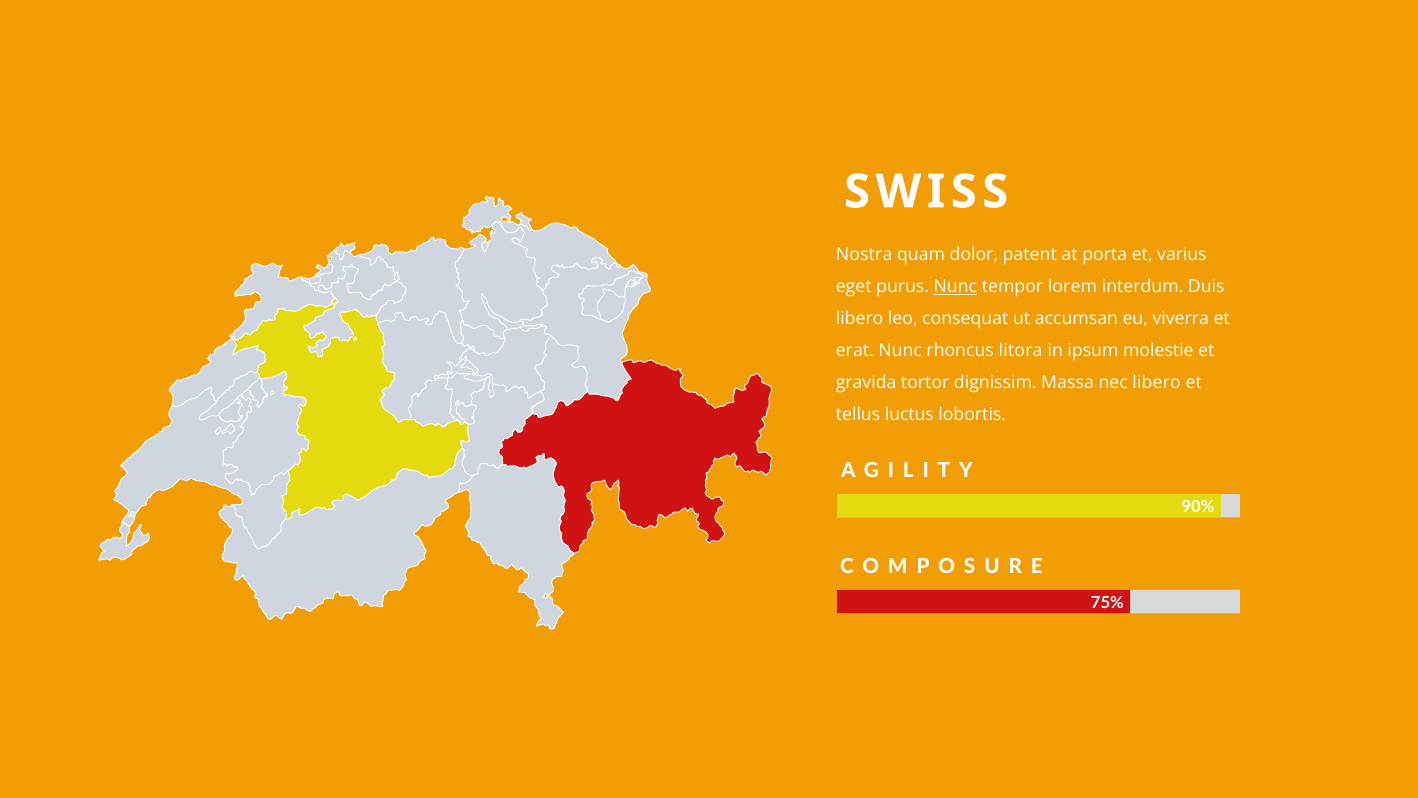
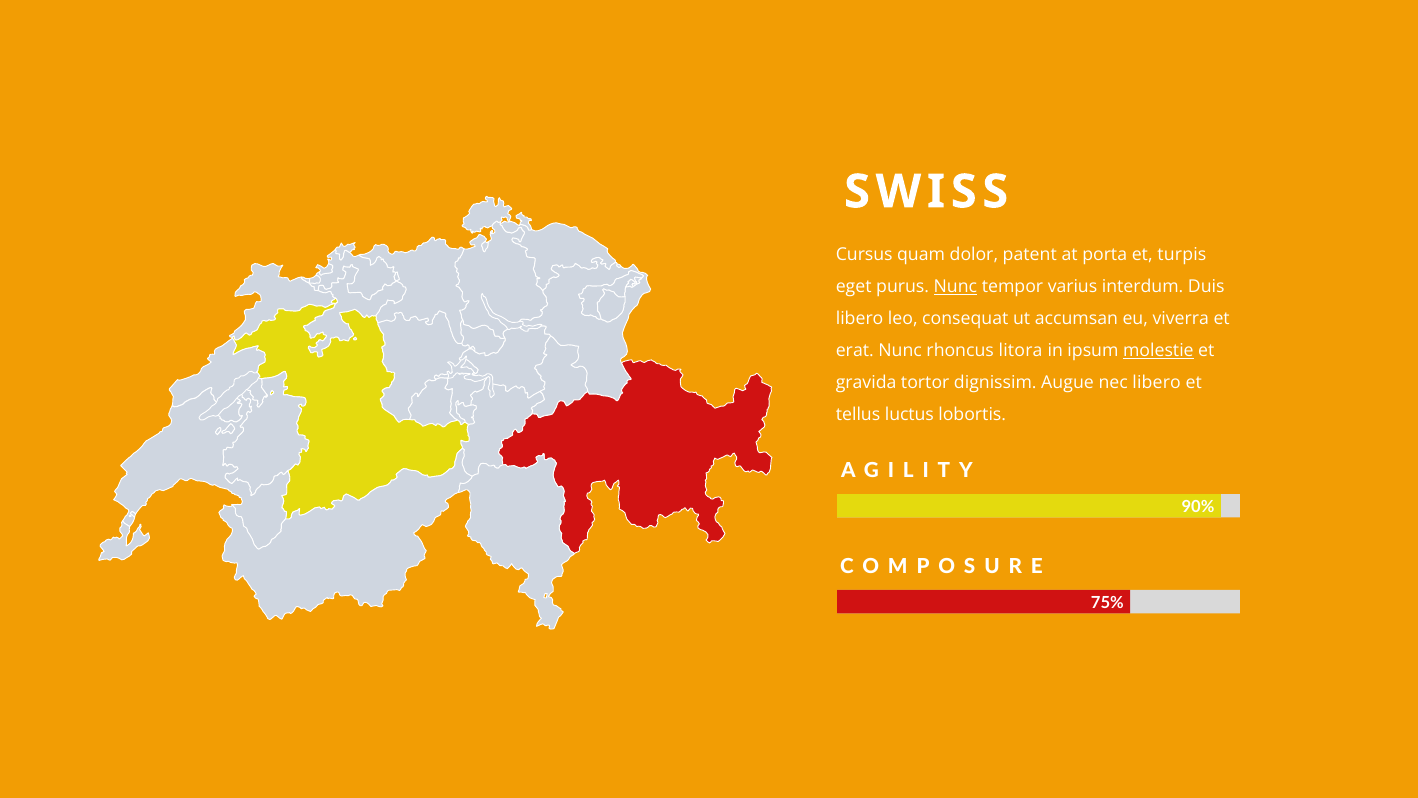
Nostra: Nostra -> Cursus
varius: varius -> turpis
lorem: lorem -> varius
molestie underline: none -> present
Massa: Massa -> Augue
